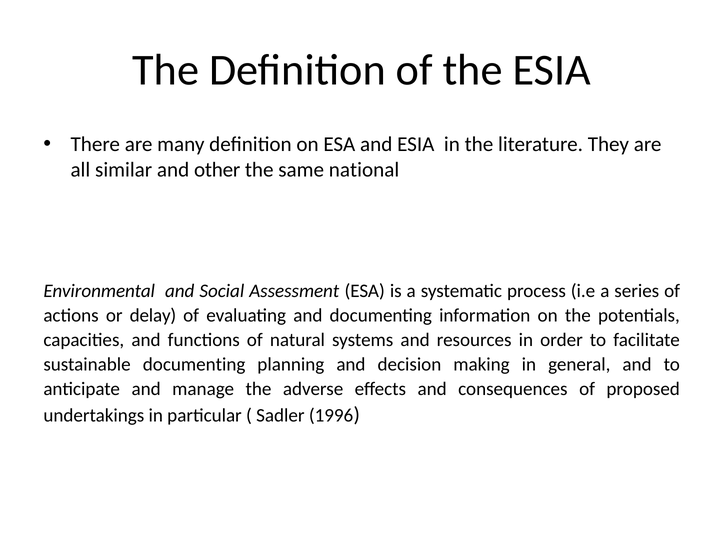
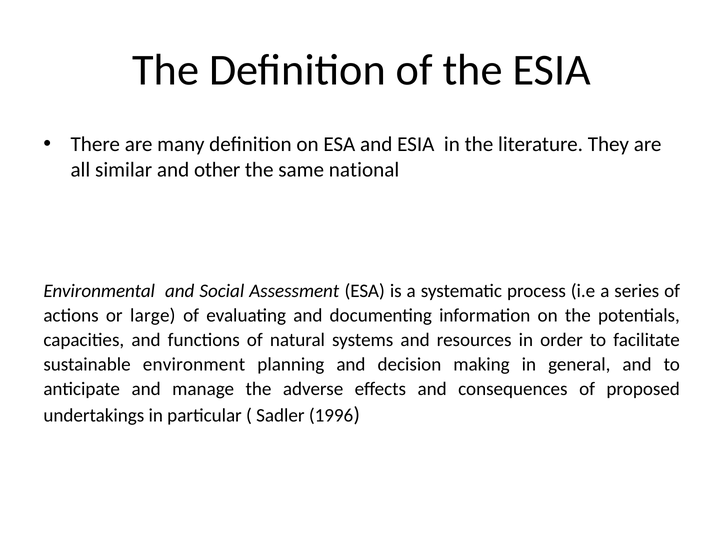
delay: delay -> large
sustainable documenting: documenting -> environment
